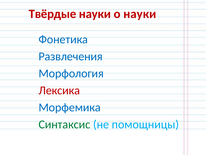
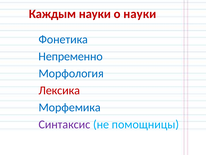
Твёрдые: Твёрдые -> Каждым
Развлечения: Развлечения -> Непременно
Синтаксис colour: green -> purple
